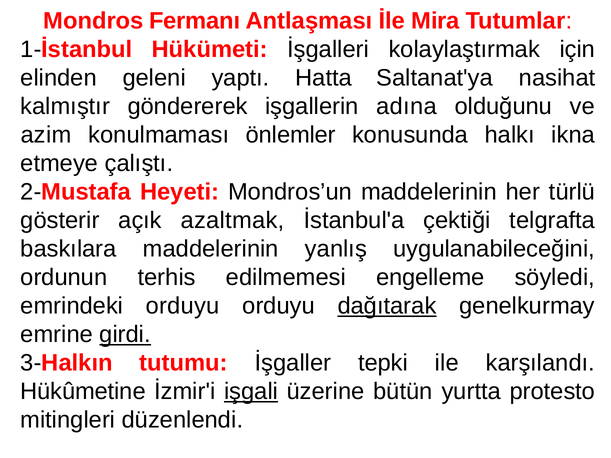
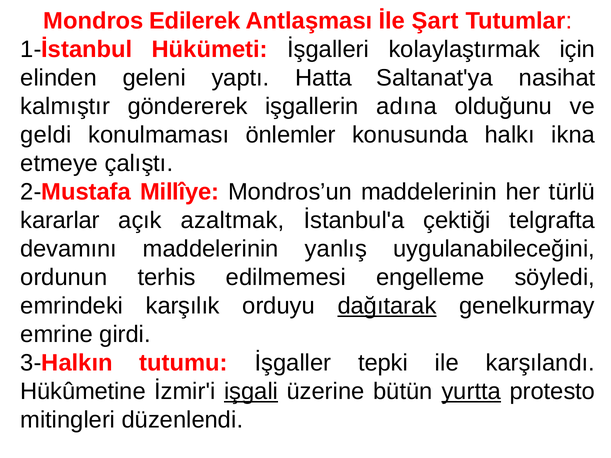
Fermanı: Fermanı -> Edilerek
Mira: Mira -> Şart
azim: azim -> geldi
Heyeti: Heyeti -> Millîye
gösterir: gösterir -> kararlar
baskılara: baskılara -> devamını
emrindeki orduyu: orduyu -> karşılık
girdi underline: present -> none
yurtta underline: none -> present
